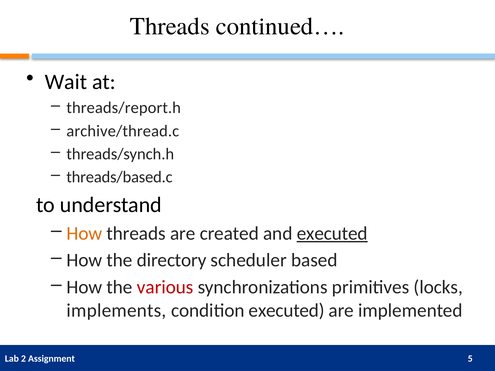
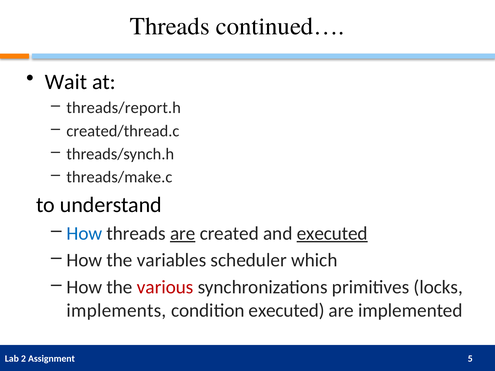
archive/thread.c: archive/thread.c -> created/thread.c
threads/based.c: threads/based.c -> threads/make.c
How at (84, 234) colour: orange -> blue
are at (183, 234) underline: none -> present
directory: directory -> variables
based: based -> which
